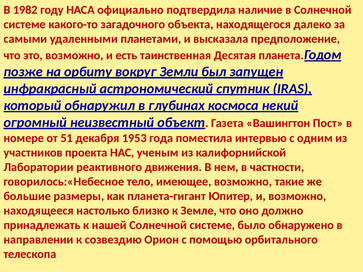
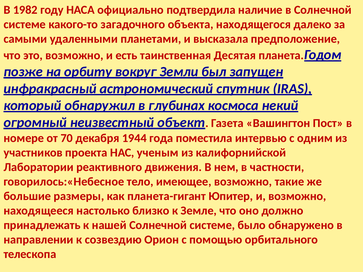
51: 51 -> 70
1953: 1953 -> 1944
